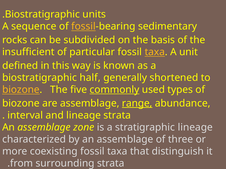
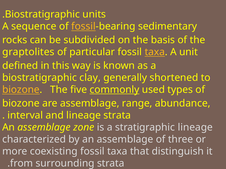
insufficient: insufficient -> graptolites
half: half -> clay
range underline: present -> none
